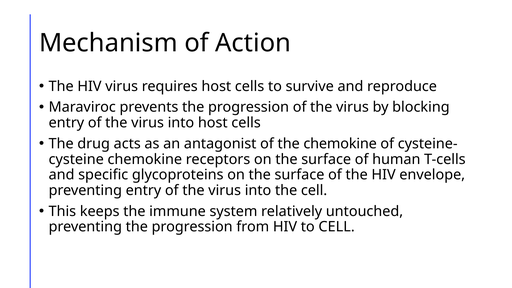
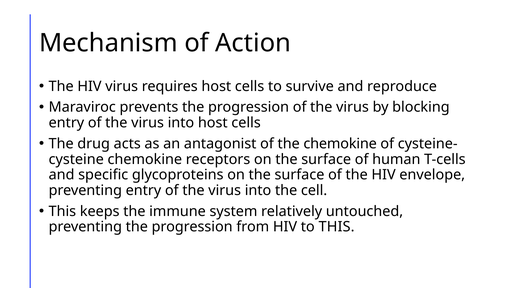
to CELL: CELL -> THIS
